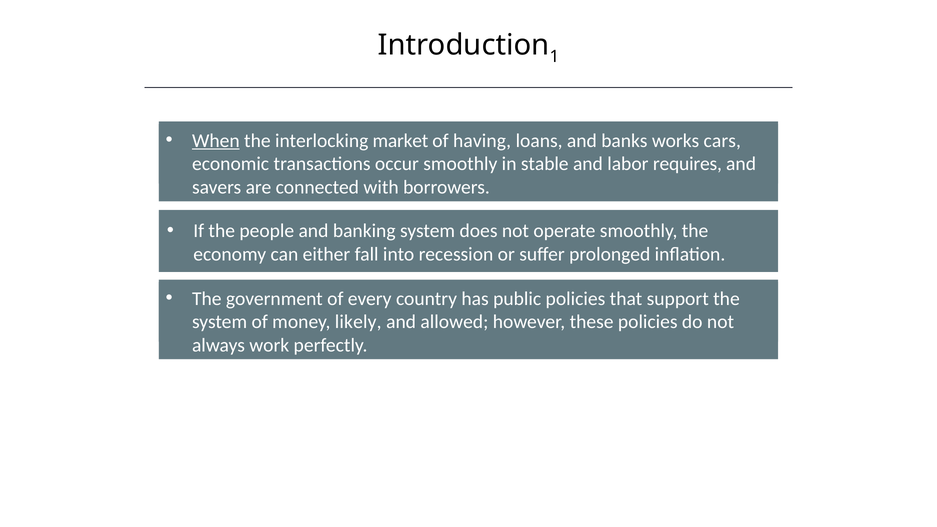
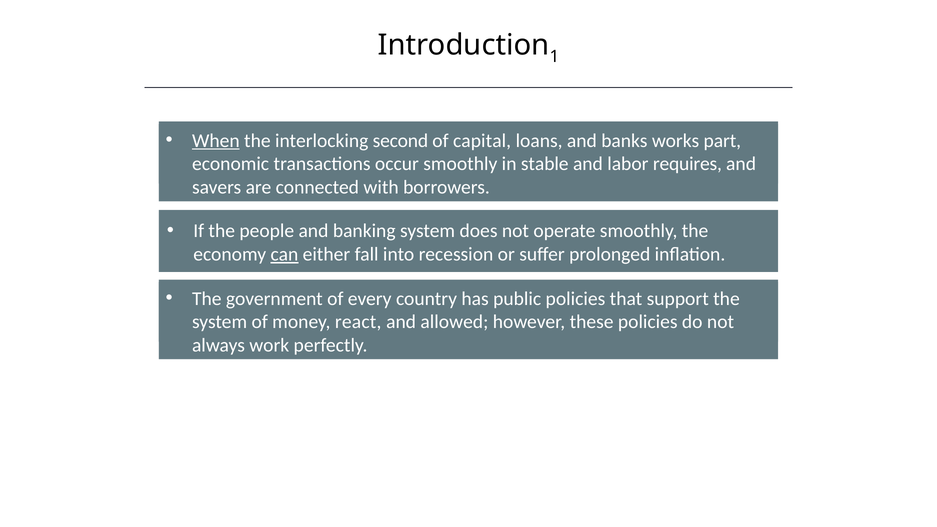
market: market -> second
having: having -> capital
cars: cars -> part
can underline: none -> present
likely: likely -> react
